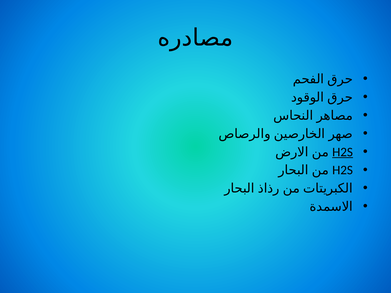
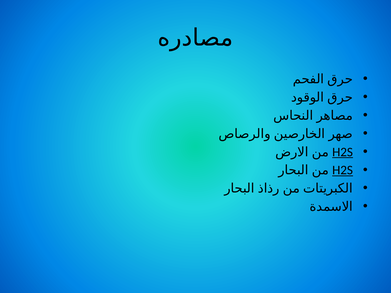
H2S at (343, 170) underline: none -> present
